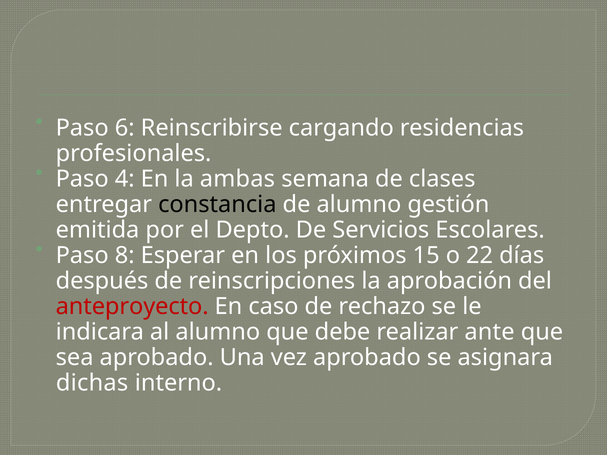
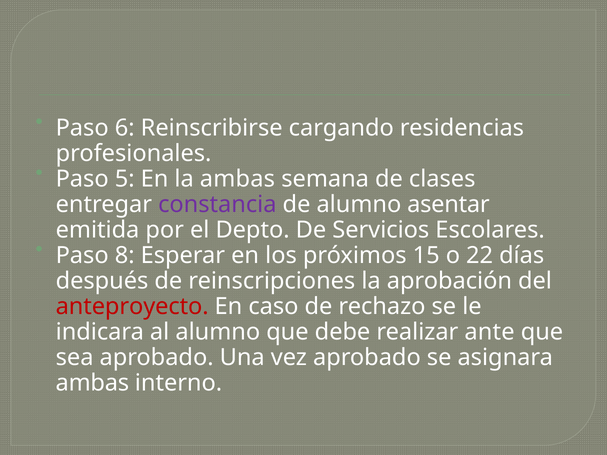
4: 4 -> 5
constancia colour: black -> purple
gestión: gestión -> asentar
dichas at (92, 383): dichas -> ambas
